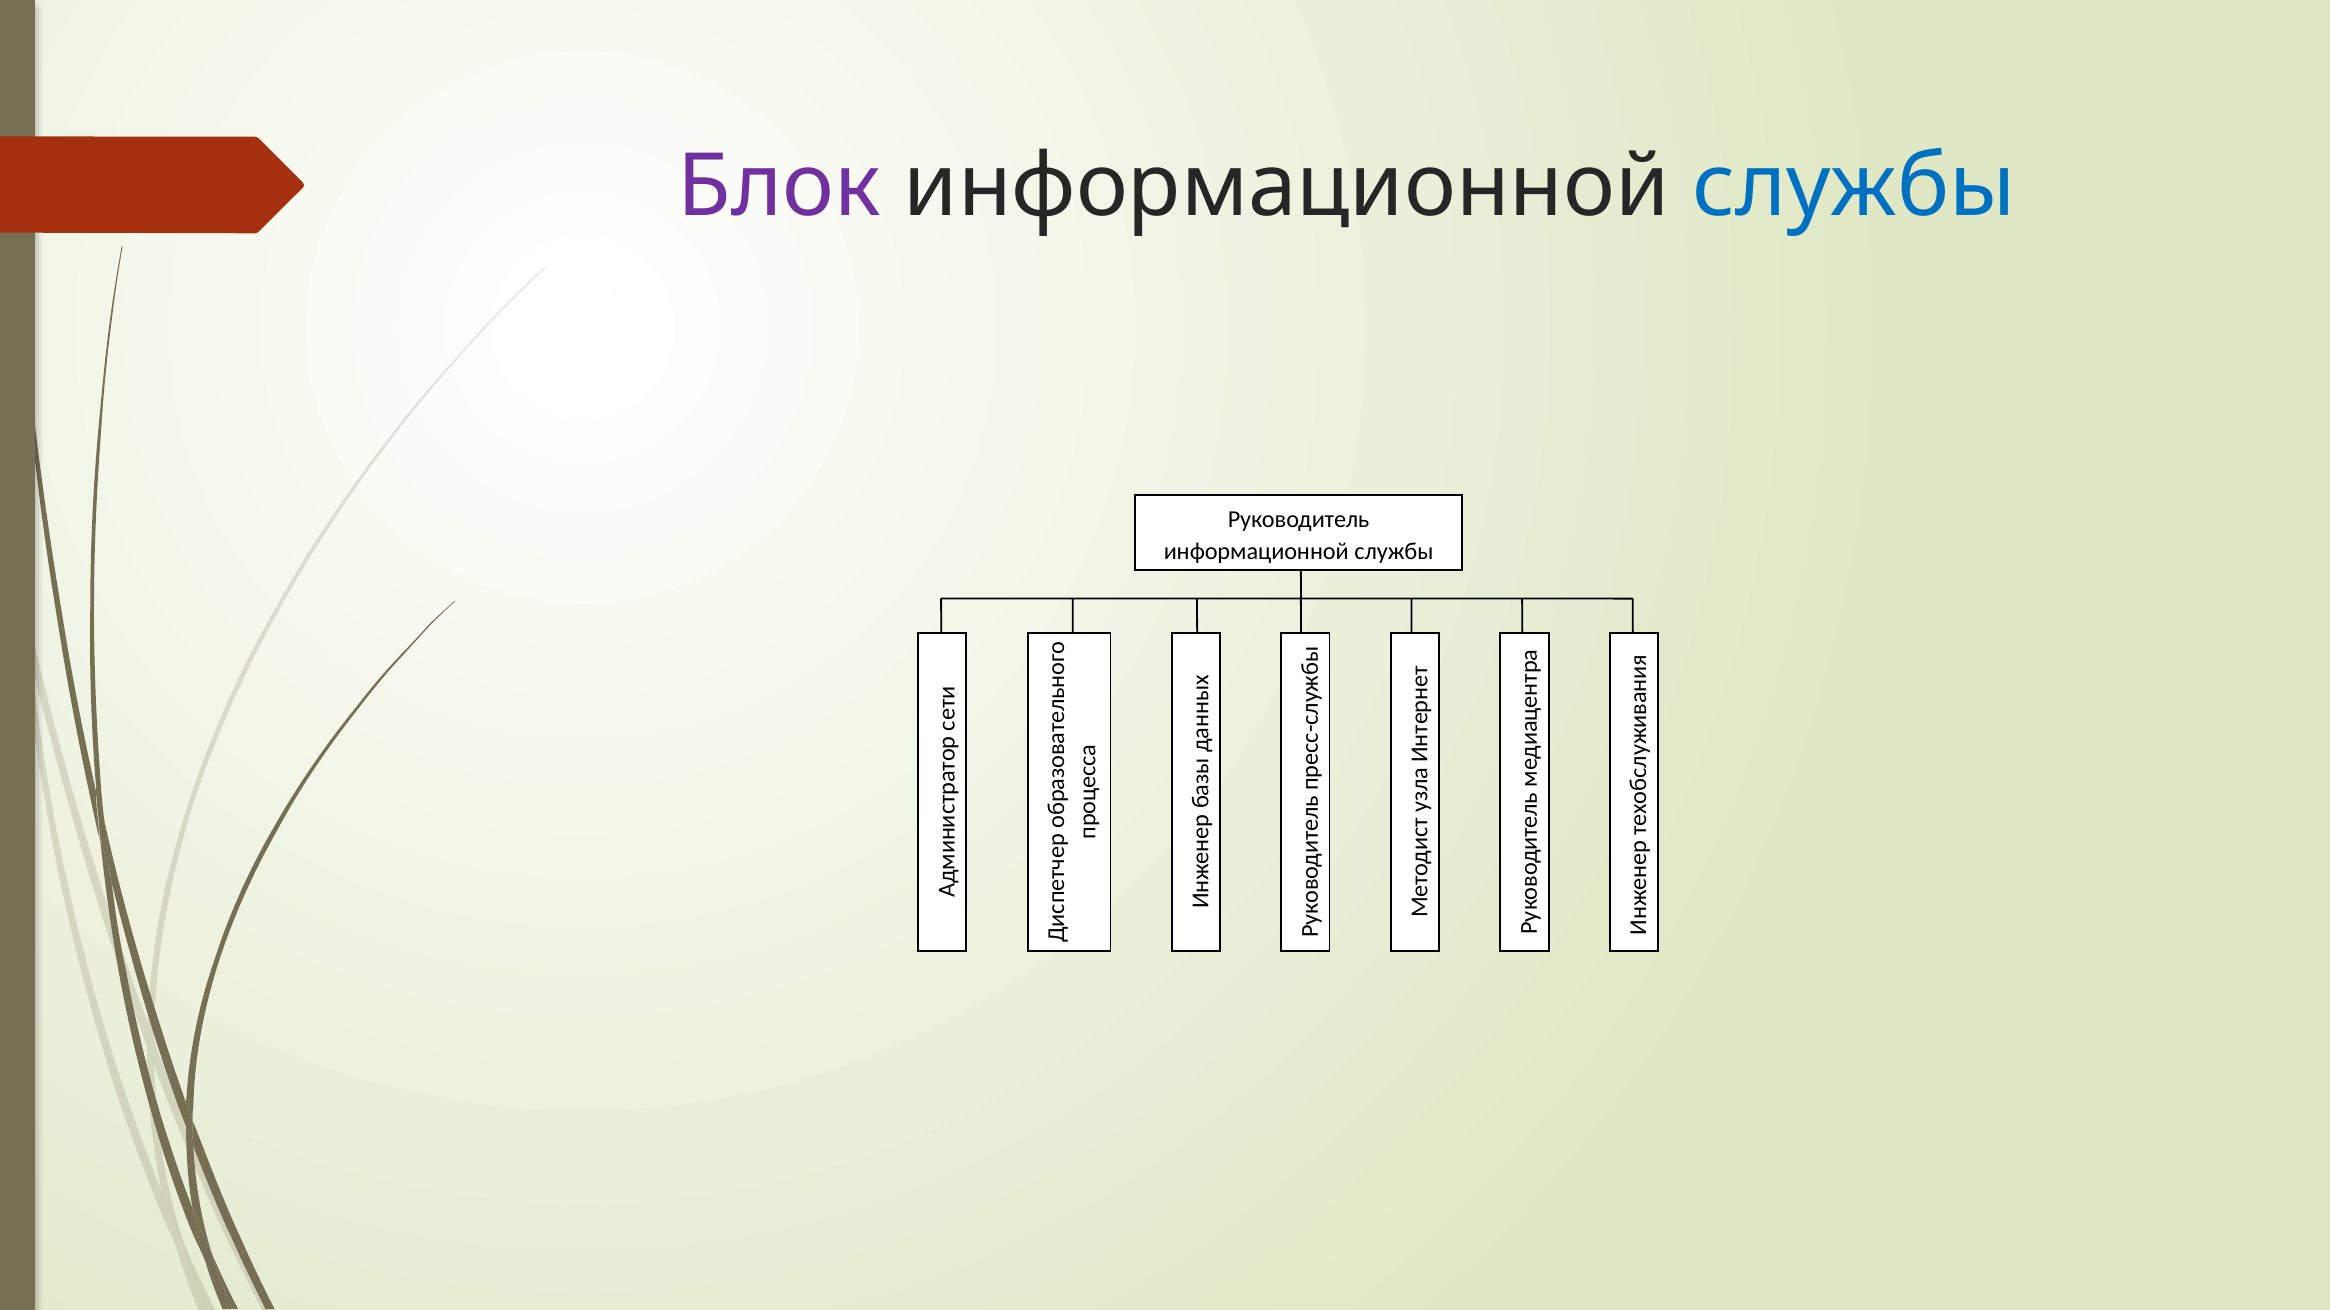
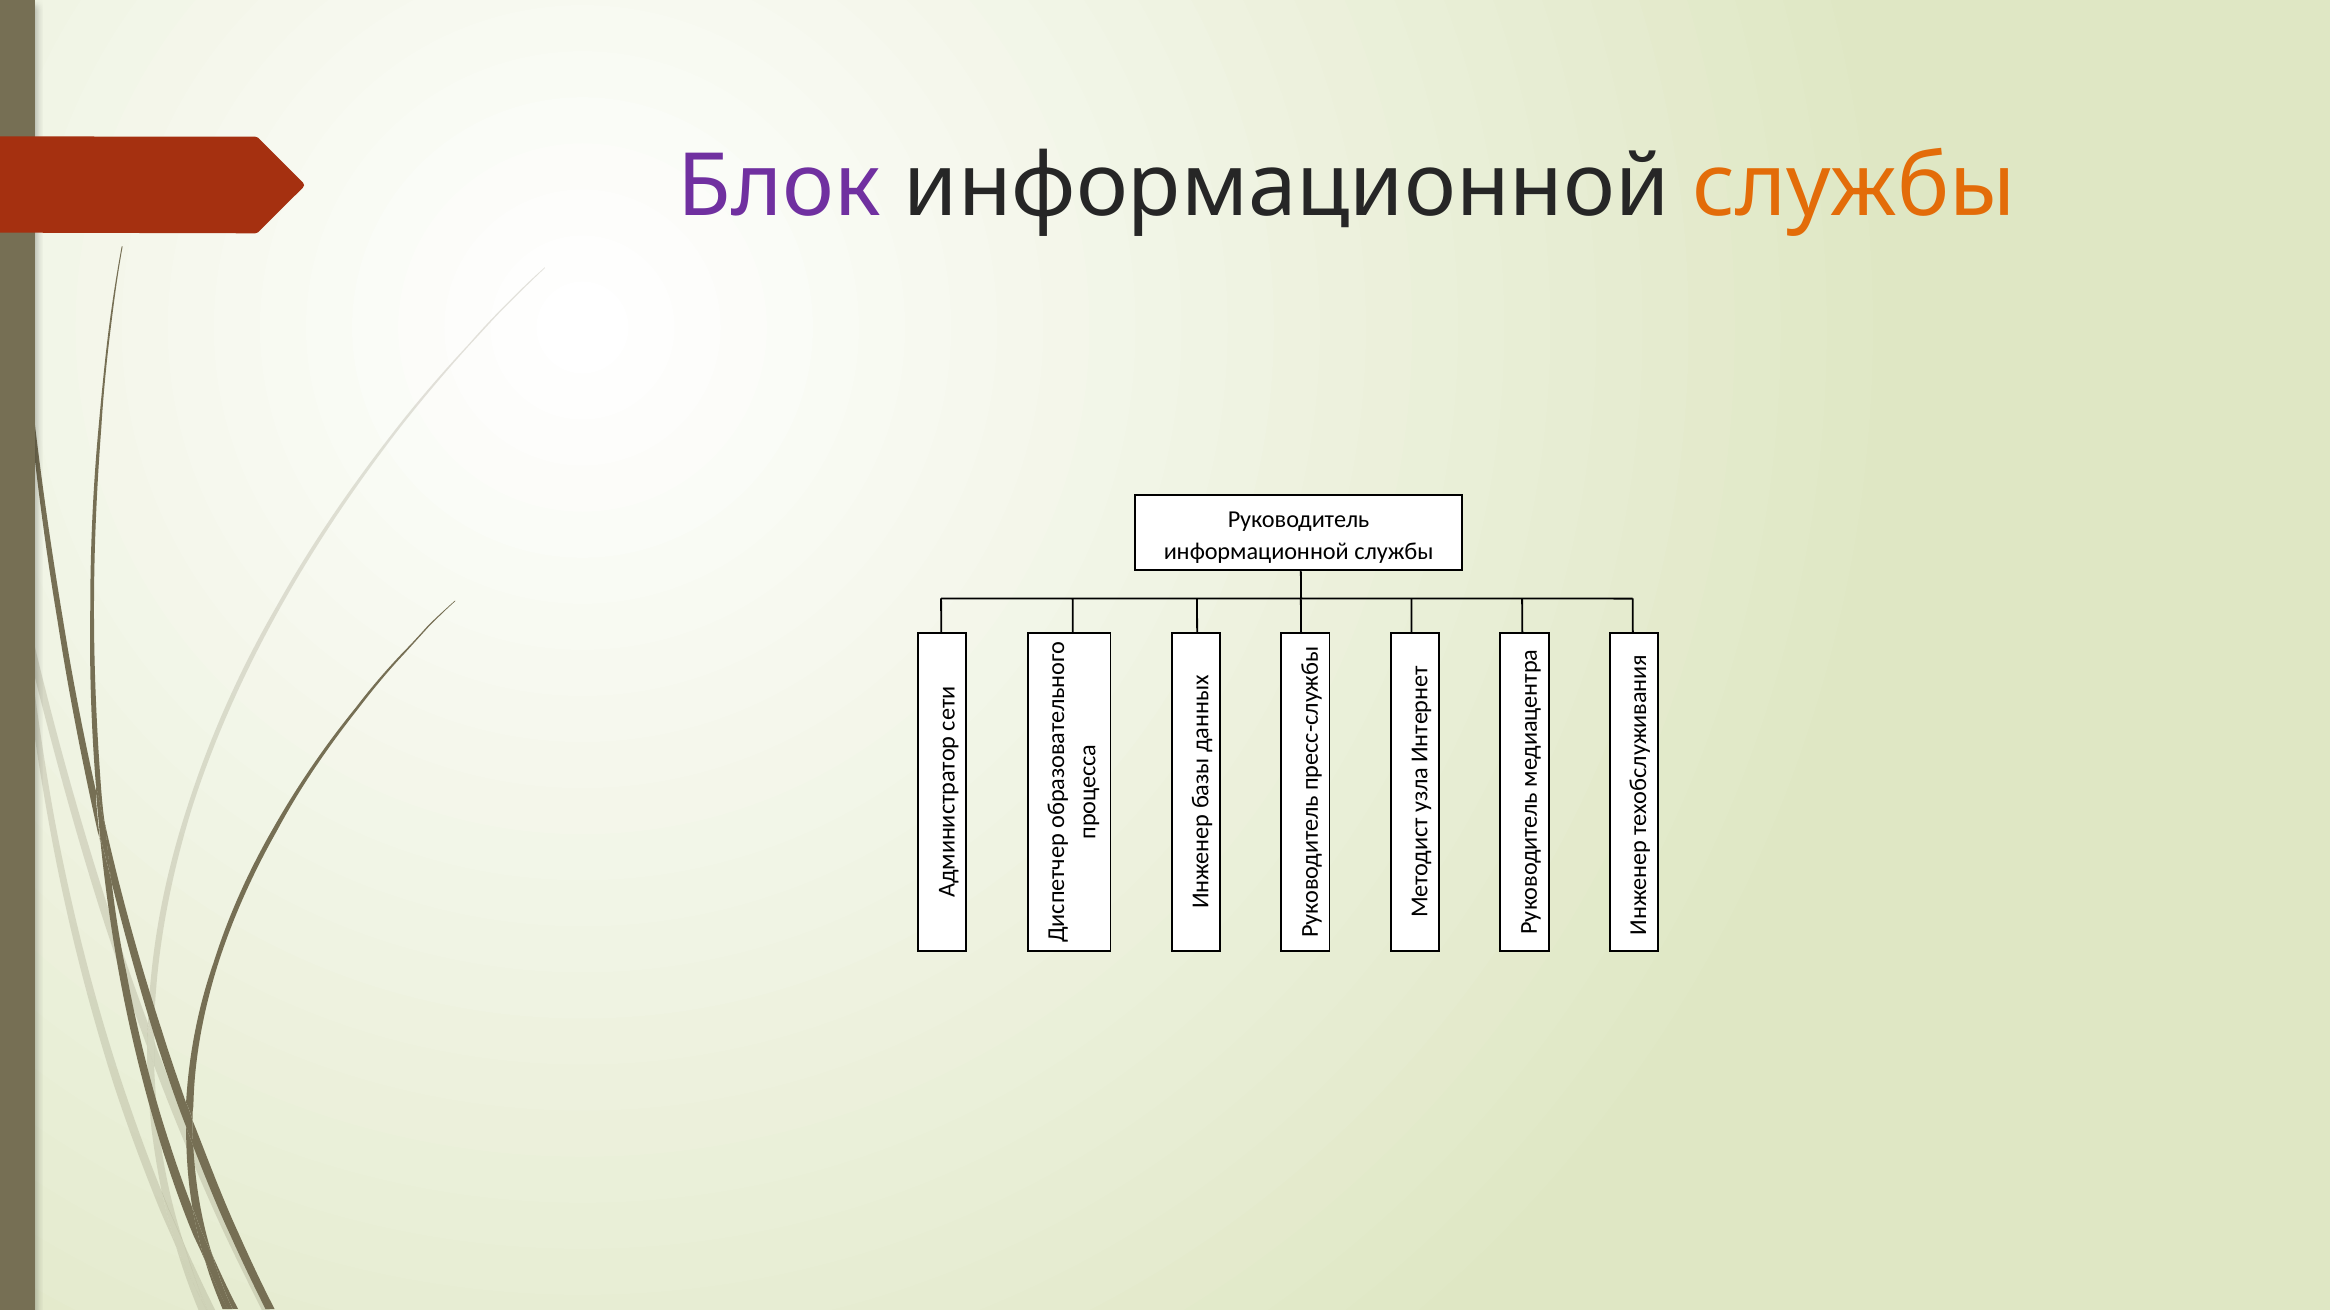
службы at (1854, 187) colour: blue -> orange
